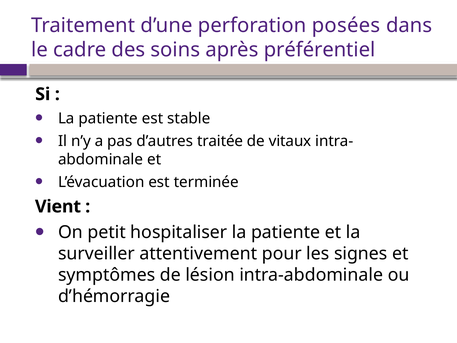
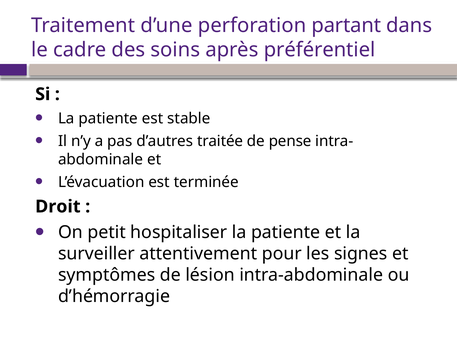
posées: posées -> partant
vitaux: vitaux -> pense
Vient: Vient -> Droit
